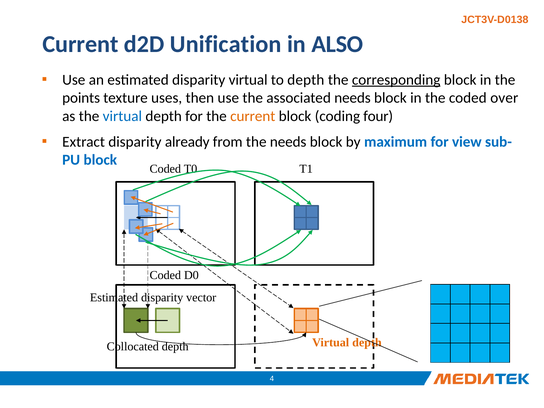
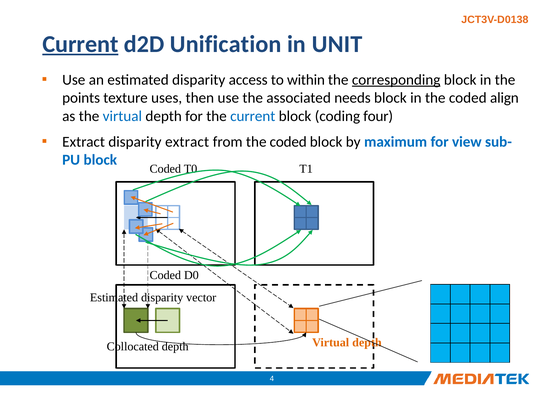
Current at (80, 44) underline: none -> present
ALSO: ALSO -> UNIT
disparity virtual: virtual -> access
to depth: depth -> within
over: over -> align
current at (253, 116) colour: orange -> blue
disparity already: already -> extract
from the needs: needs -> coded
